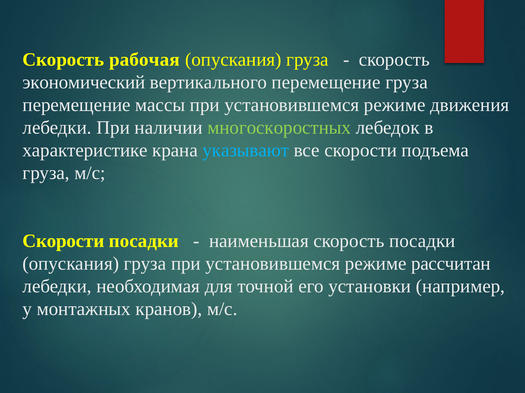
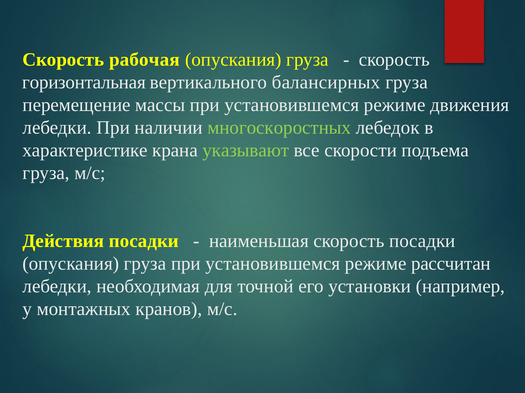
экономический: экономический -> горизонтальная
вертикального перемещение: перемещение -> балансирных
указывают colour: light blue -> light green
Скорости at (63, 241): Скорости -> Действия
